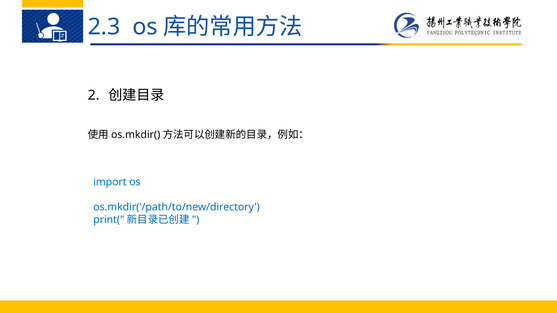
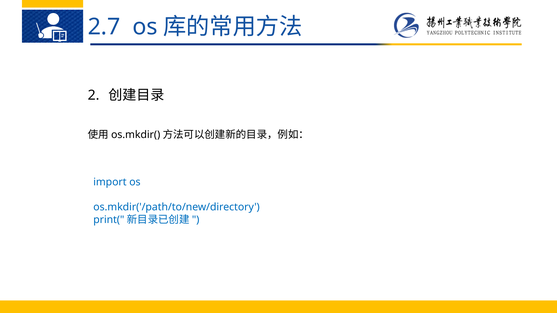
2.3: 2.3 -> 2.7
